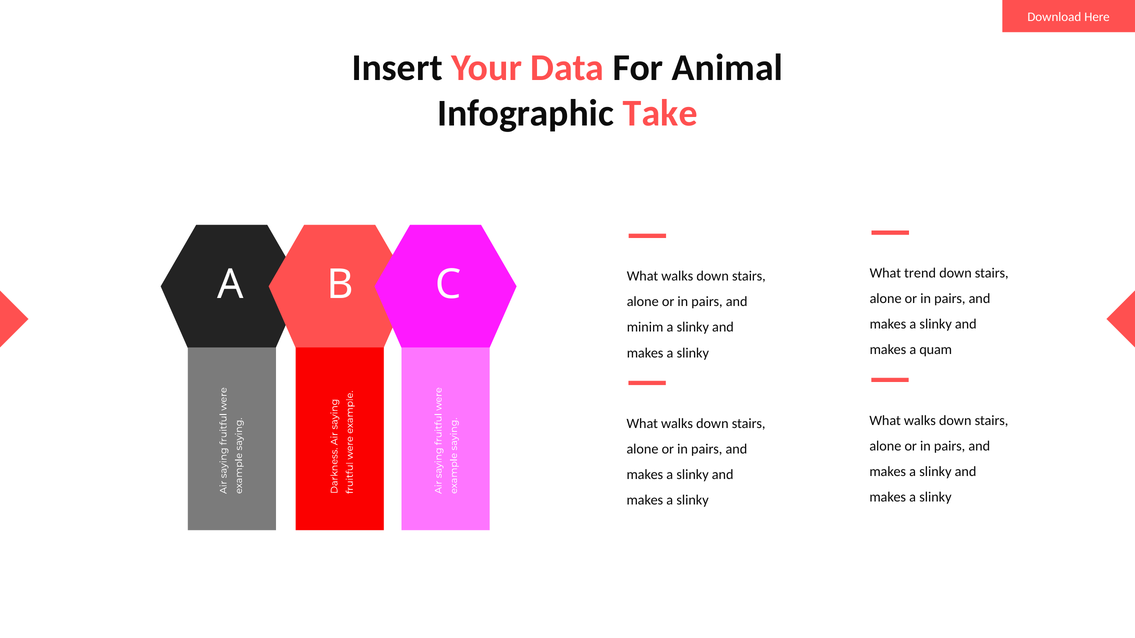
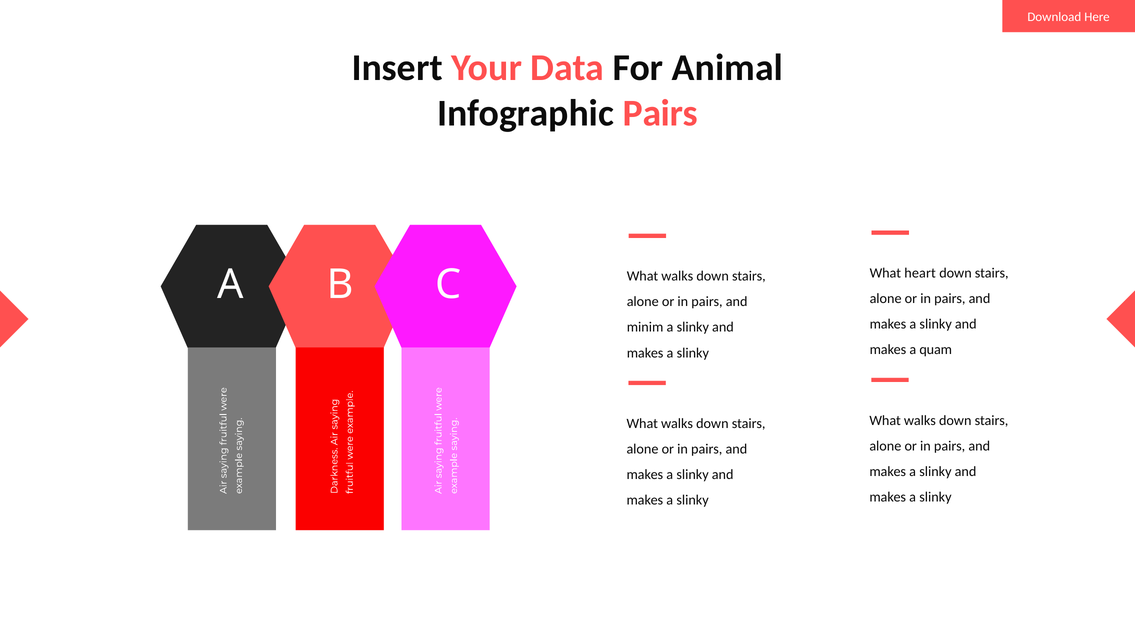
Infographic Take: Take -> Pairs
trend: trend -> heart
